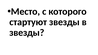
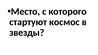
стартуют звезды: звезды -> космос
